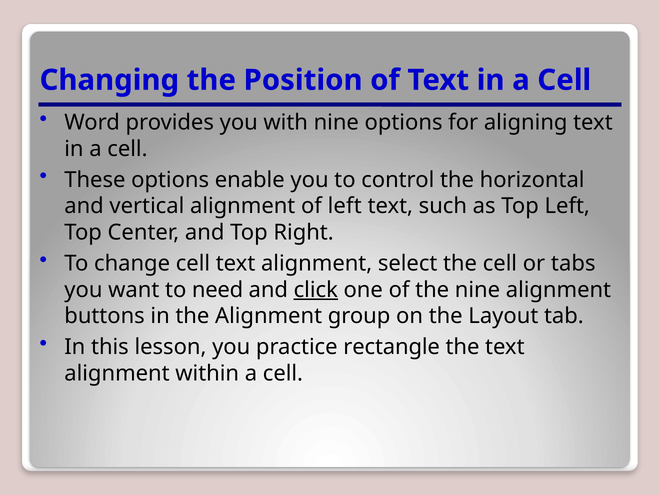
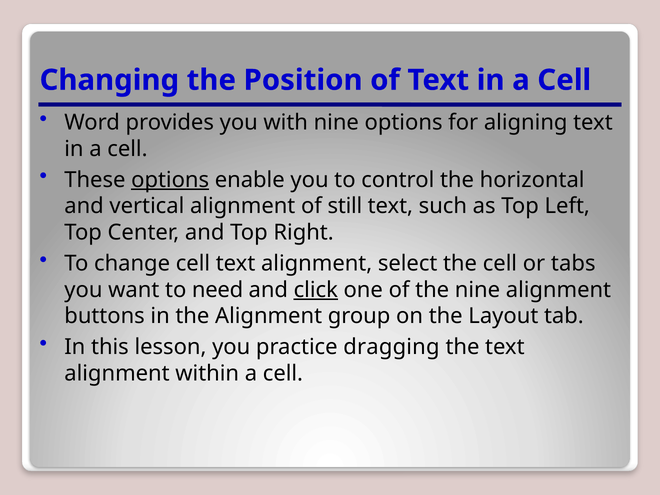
options at (170, 180) underline: none -> present
of left: left -> still
rectangle: rectangle -> dragging
